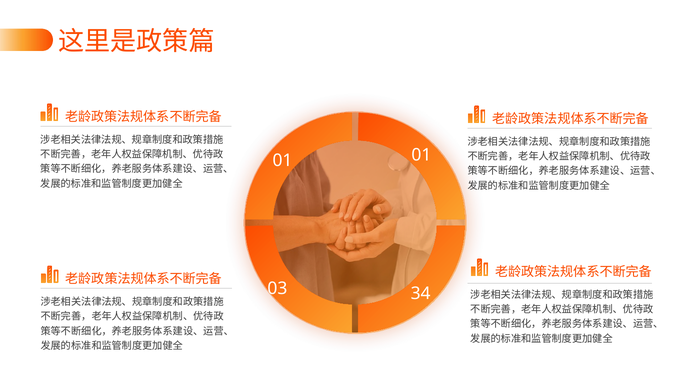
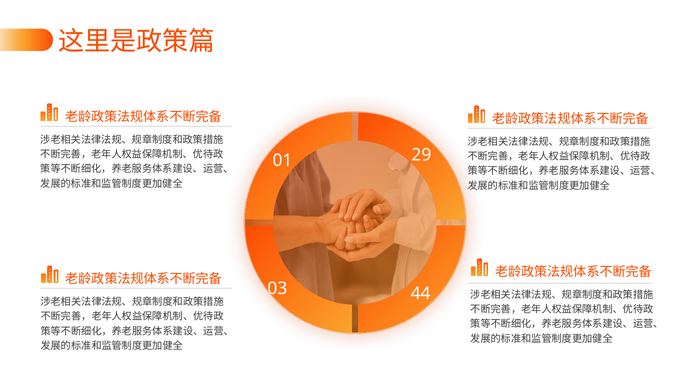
01 01: 01 -> 29
34: 34 -> 44
